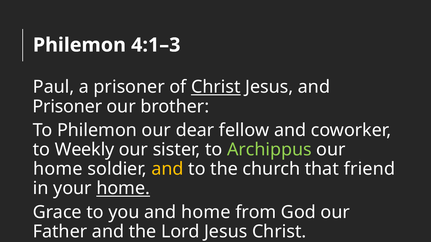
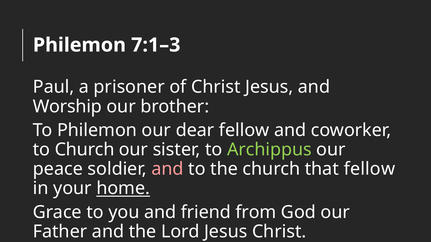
4:1–3: 4:1–3 -> 7:1–3
Christ at (216, 87) underline: present -> none
Prisoner at (67, 107): Prisoner -> Worship
to Weekly: Weekly -> Church
home at (58, 169): home -> peace
and at (168, 169) colour: yellow -> pink
that friend: friend -> fellow
and home: home -> friend
